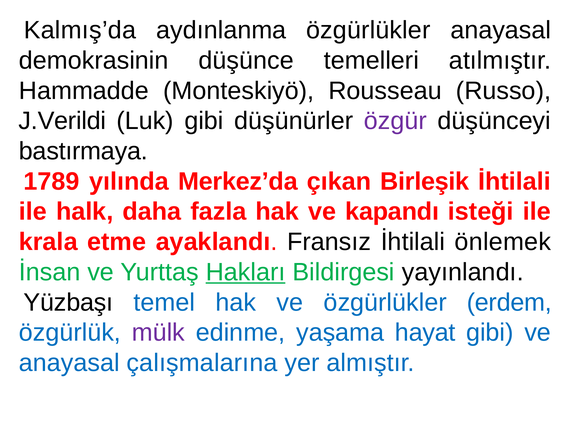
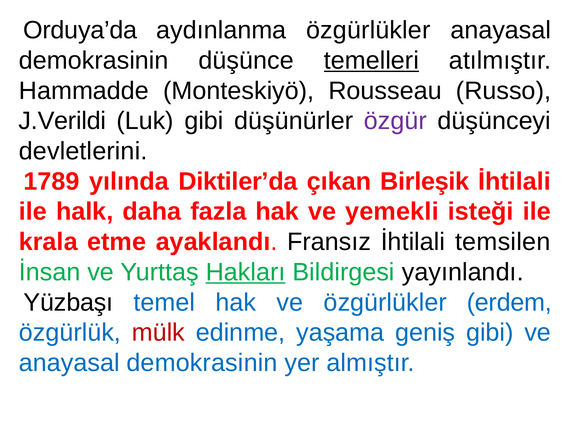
Kalmış’da: Kalmış’da -> Orduya’da
temelleri underline: none -> present
bastırmaya: bastırmaya -> devletlerini
Merkez’da: Merkez’da -> Diktiler’da
kapandı: kapandı -> yemekli
önlemek: önlemek -> temsilen
mülk colour: purple -> red
hayat: hayat -> geniş
çalışmalarına at (202, 362): çalışmalarına -> demokrasinin
